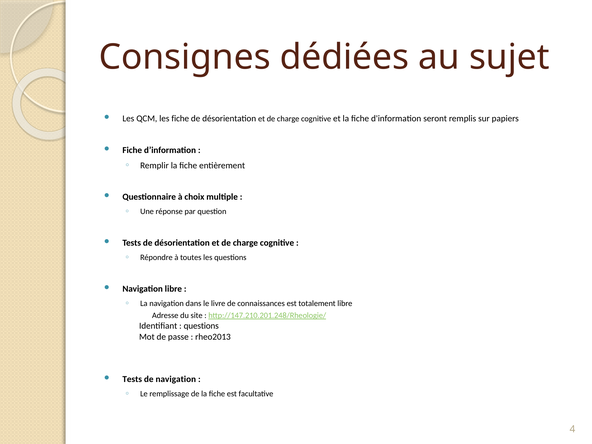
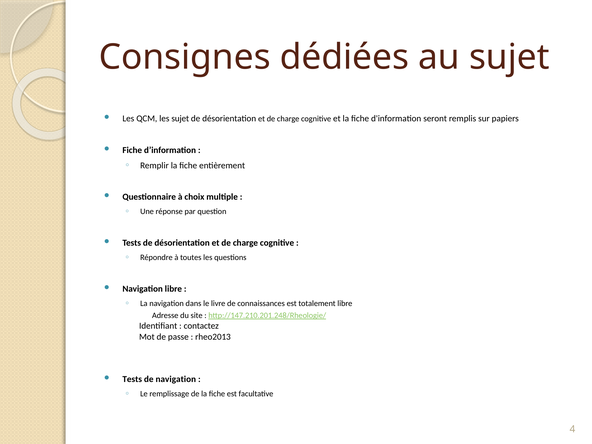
les fiche: fiche -> sujet
questions at (201, 326): questions -> contactez
